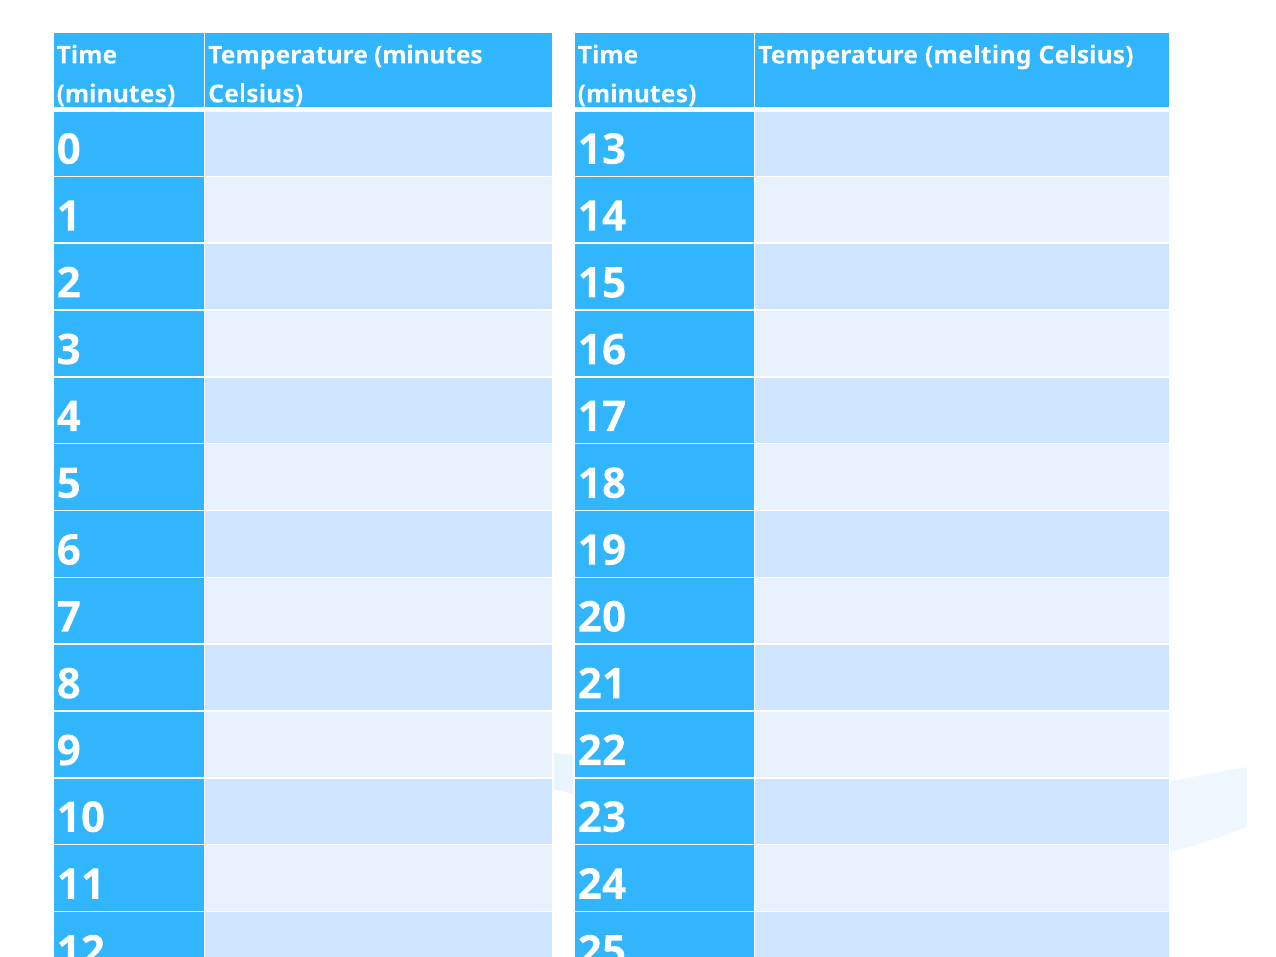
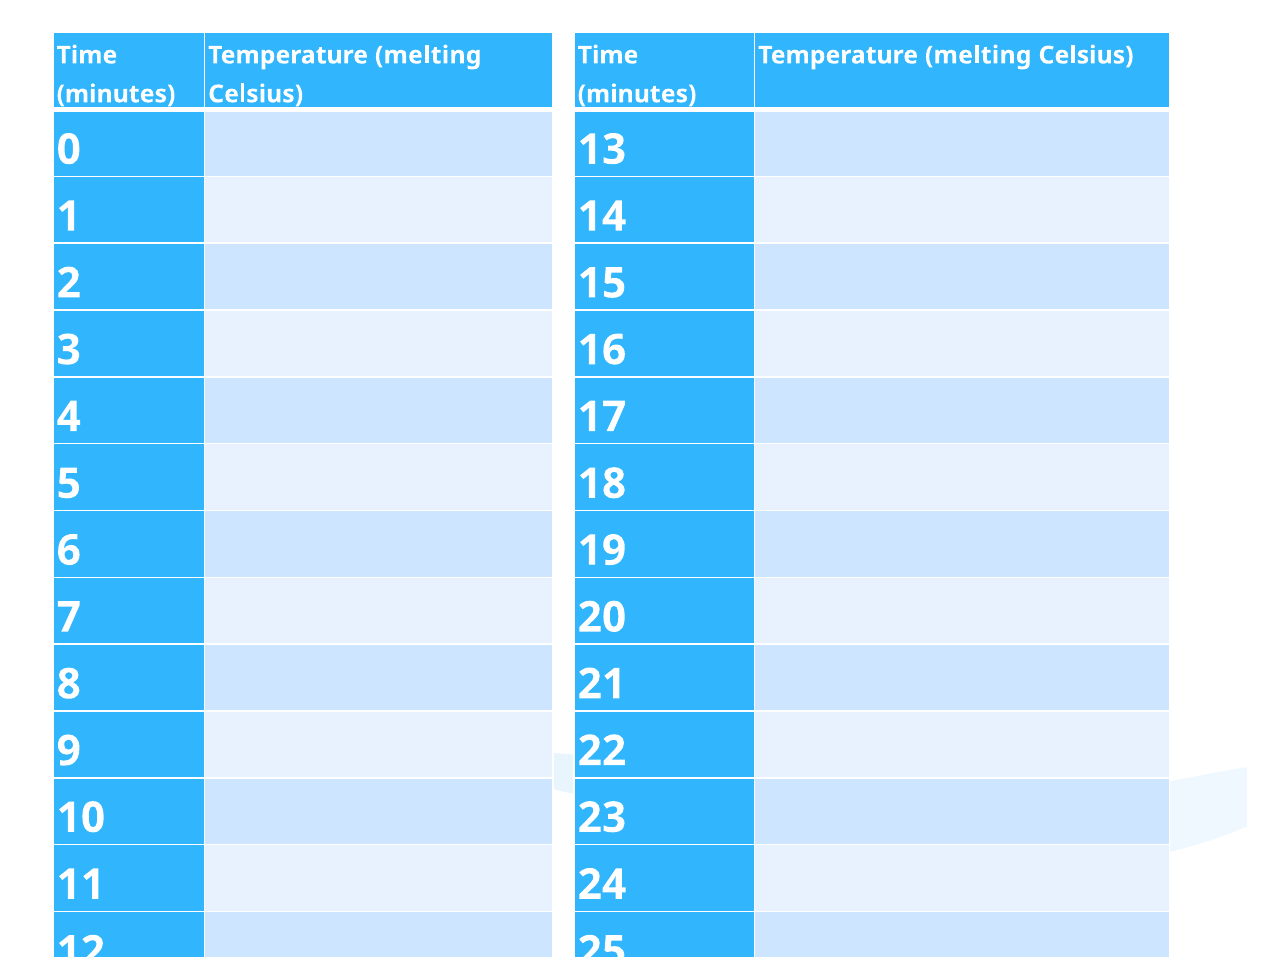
minutes at (428, 55): minutes -> melting
